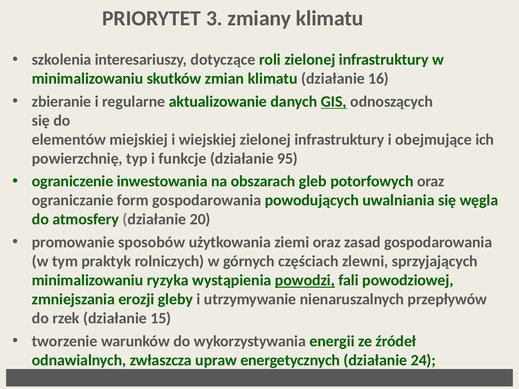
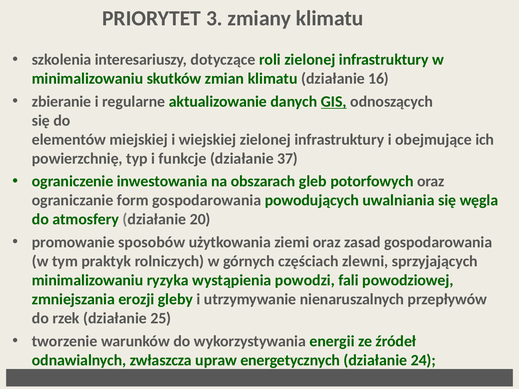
95: 95 -> 37
powodzi underline: present -> none
15: 15 -> 25
